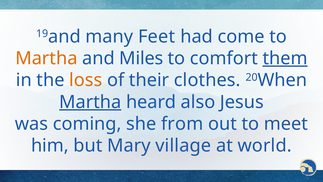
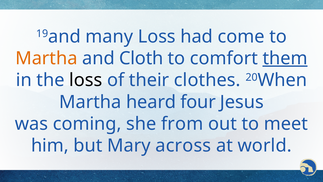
many Feet: Feet -> Loss
Miles: Miles -> Cloth
loss at (86, 80) colour: orange -> black
Martha at (90, 102) underline: present -> none
also: also -> four
village: village -> across
